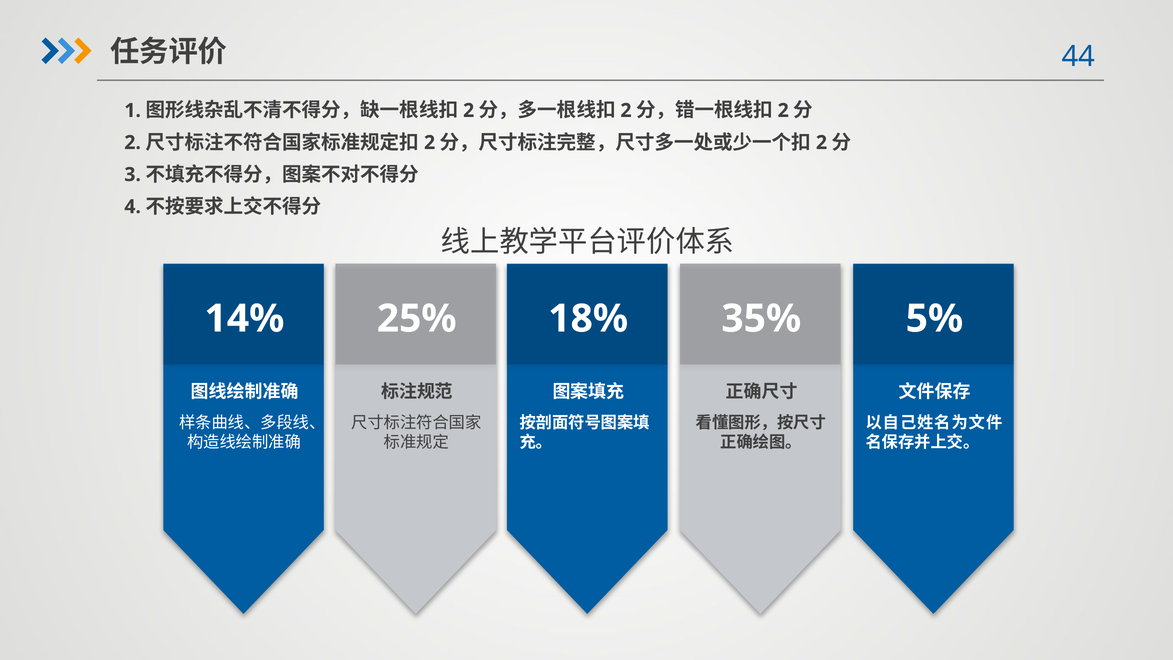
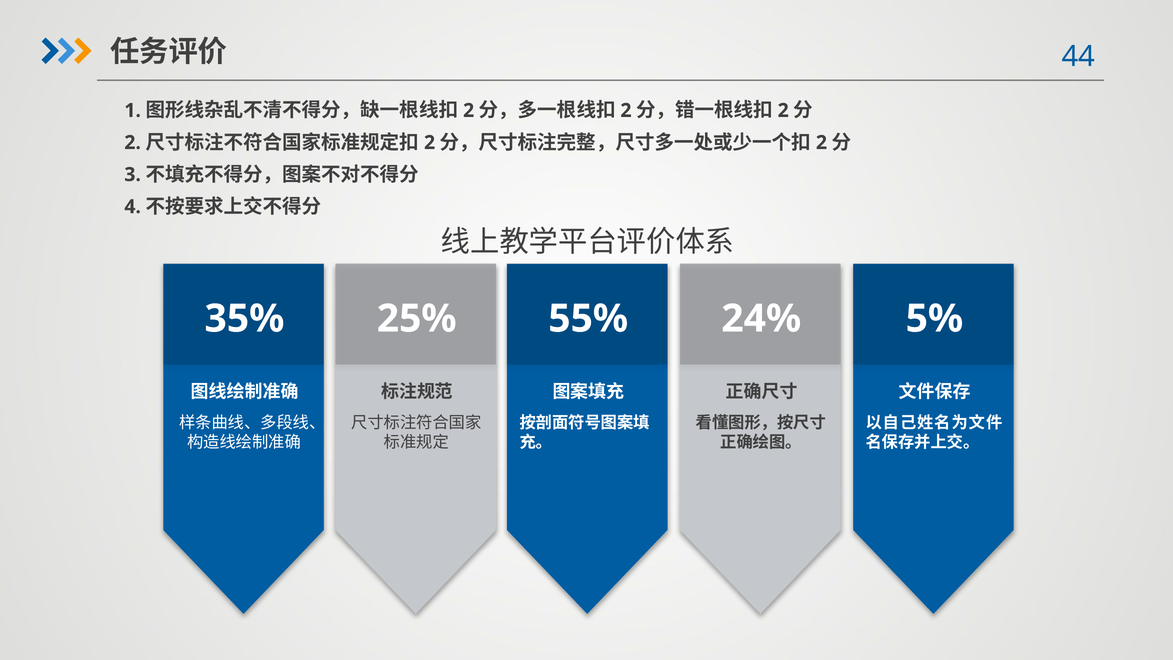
14%: 14% -> 35%
18%: 18% -> 55%
35%: 35% -> 24%
